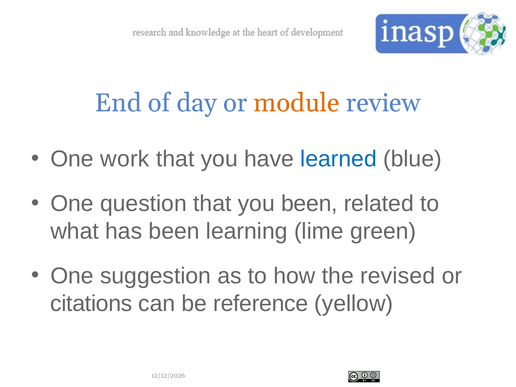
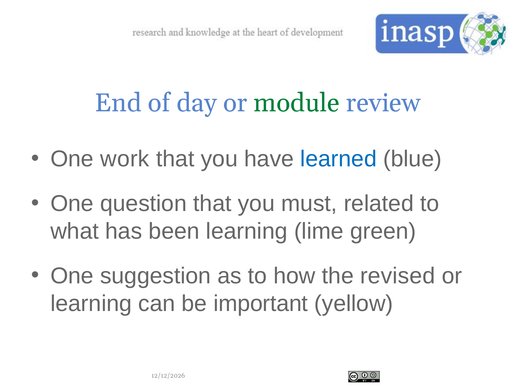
module colour: orange -> green
you been: been -> must
citations at (91, 303): citations -> learning
reference: reference -> important
